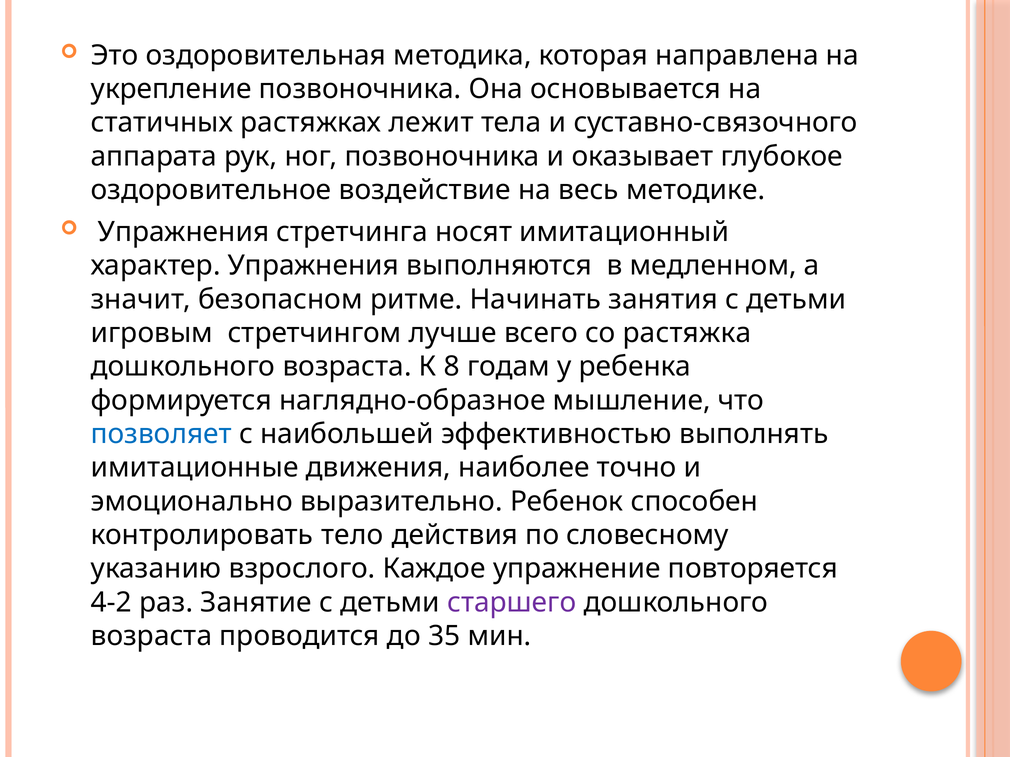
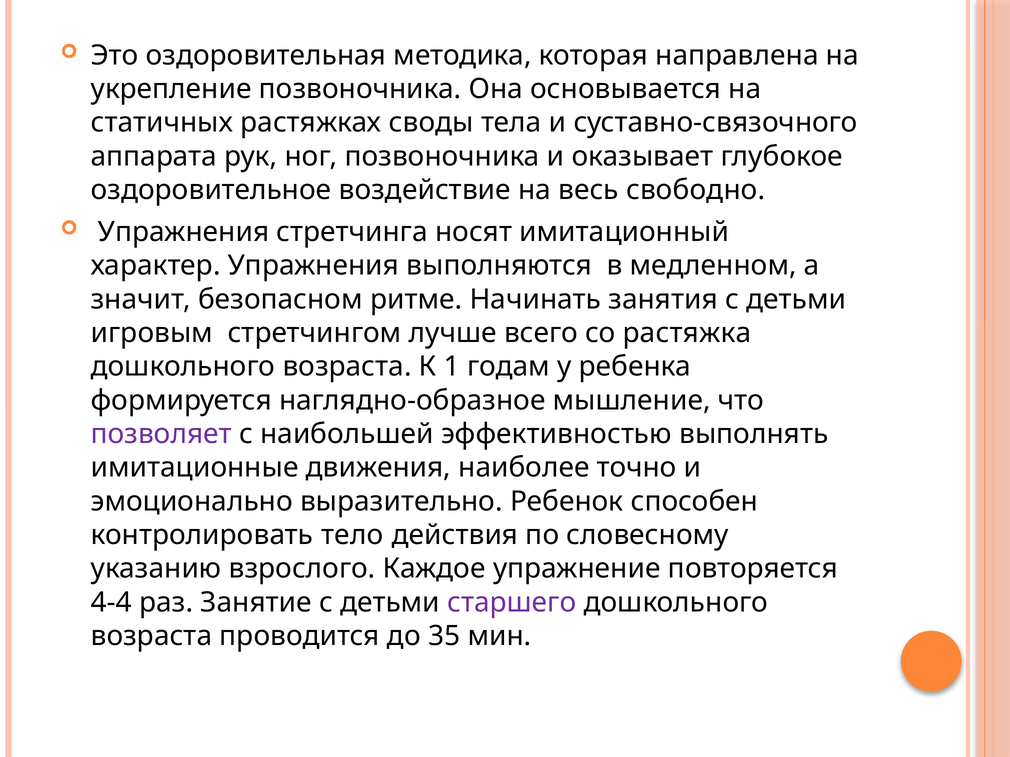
лежит: лежит -> своды
методике: методике -> свободно
8: 8 -> 1
позволяет colour: blue -> purple
4-2: 4-2 -> 4-4
